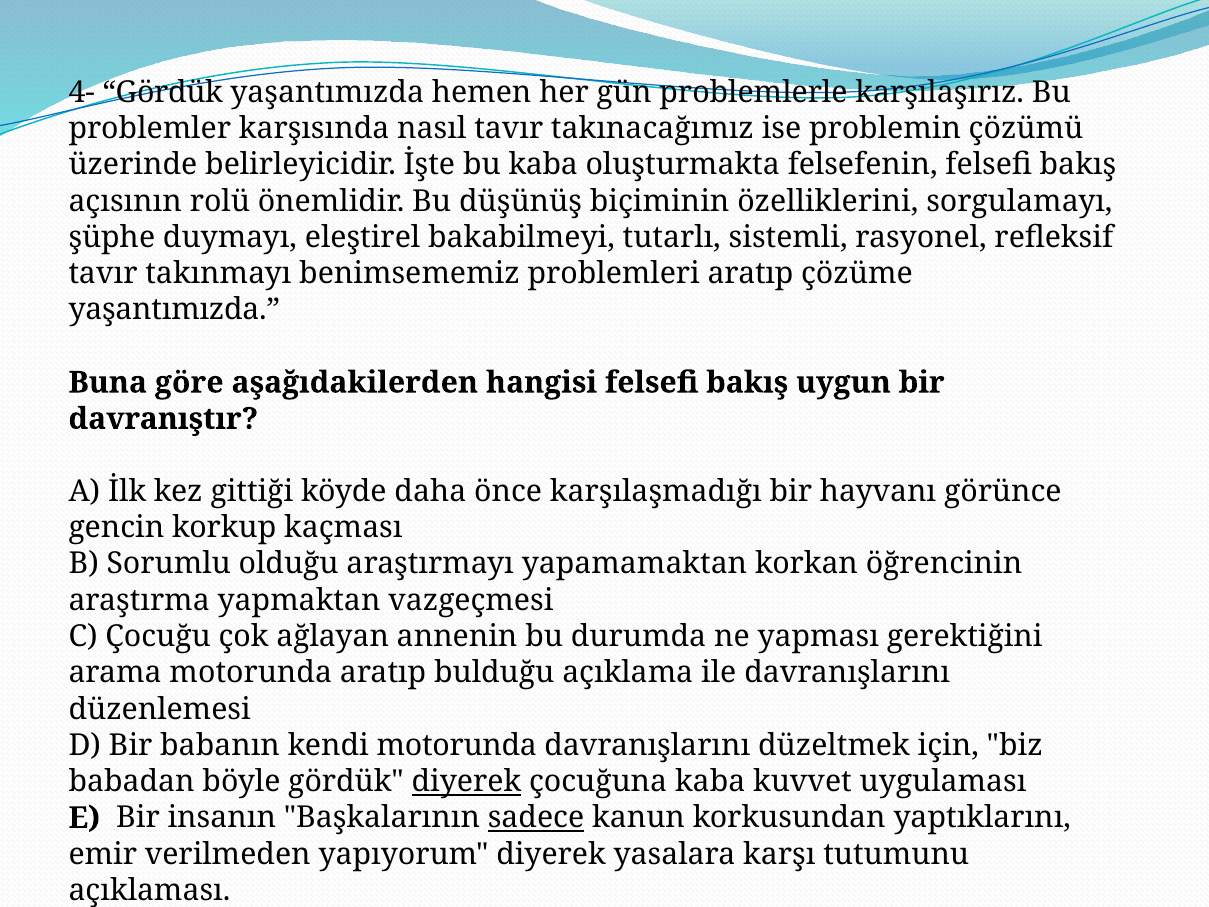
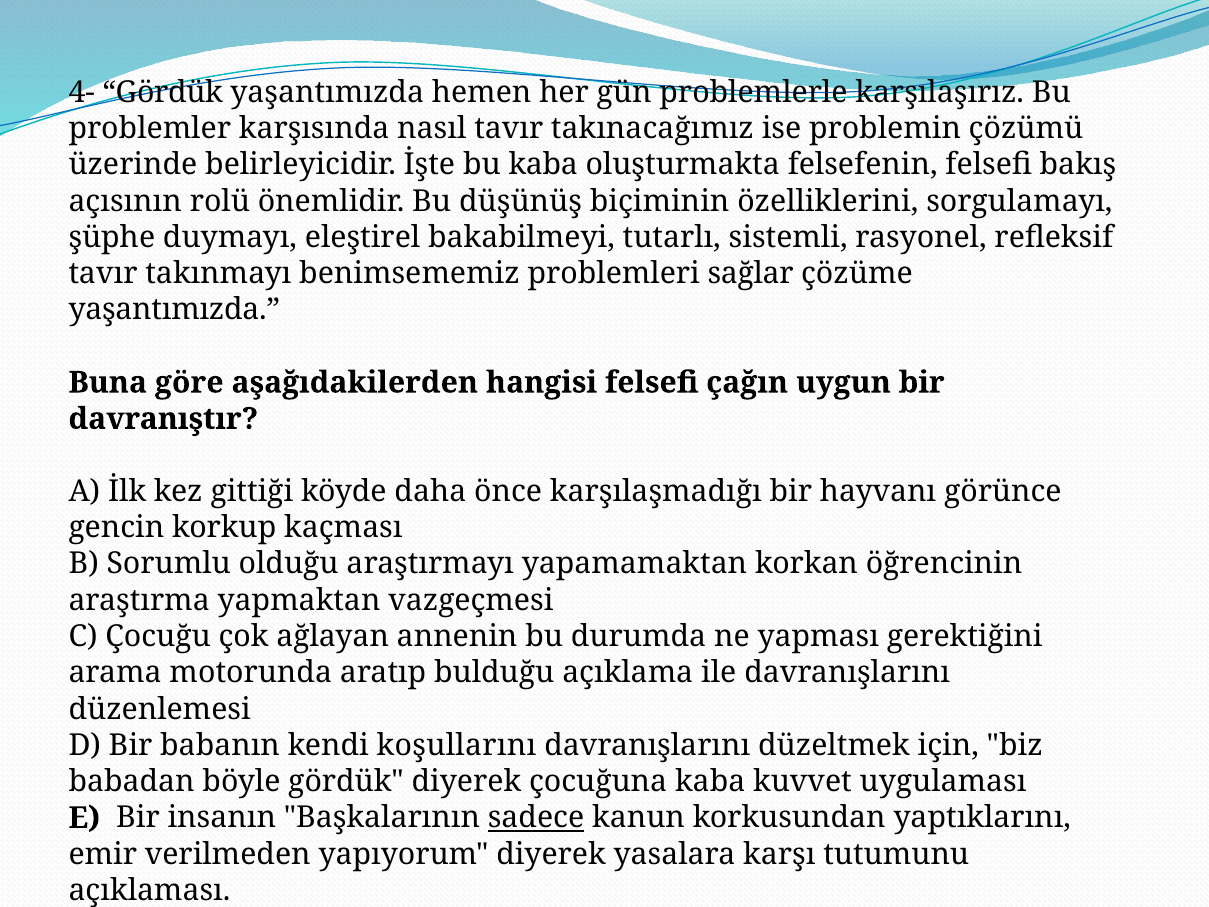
problemleri aratıp: aratıp -> sağlar
hangisi felsefi bakış: bakış -> çağın
kendi motorunda: motorunda -> koşullarını
diyerek at (466, 781) underline: present -> none
